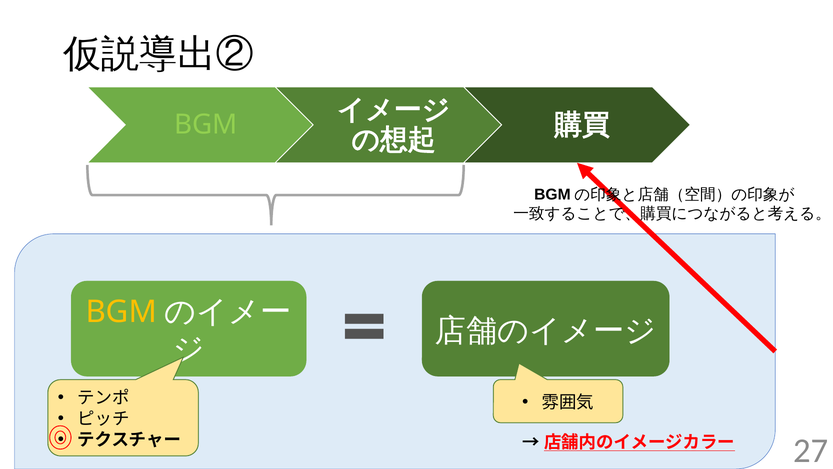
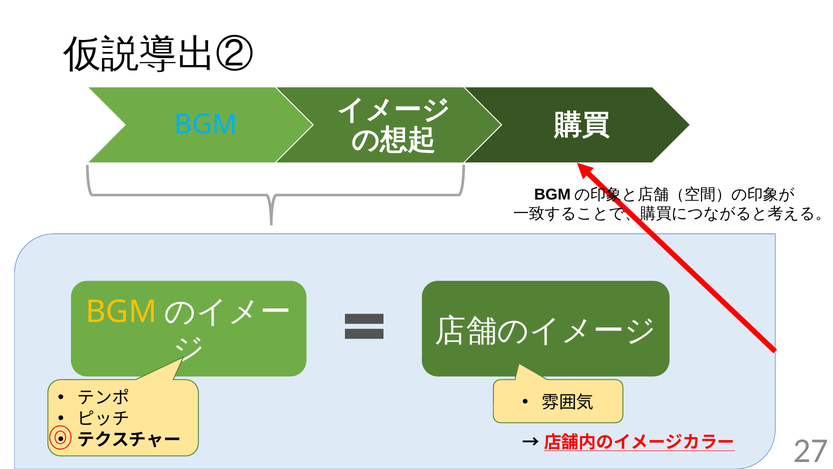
BGM at (206, 125) colour: light green -> light blue
